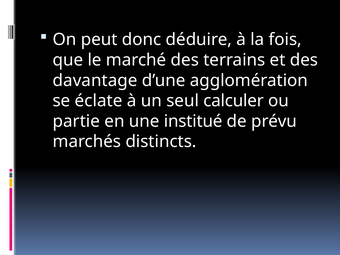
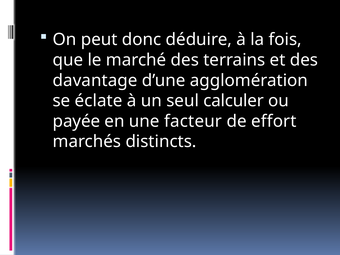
partie: partie -> payée
institué: institué -> facteur
prévu: prévu -> effort
